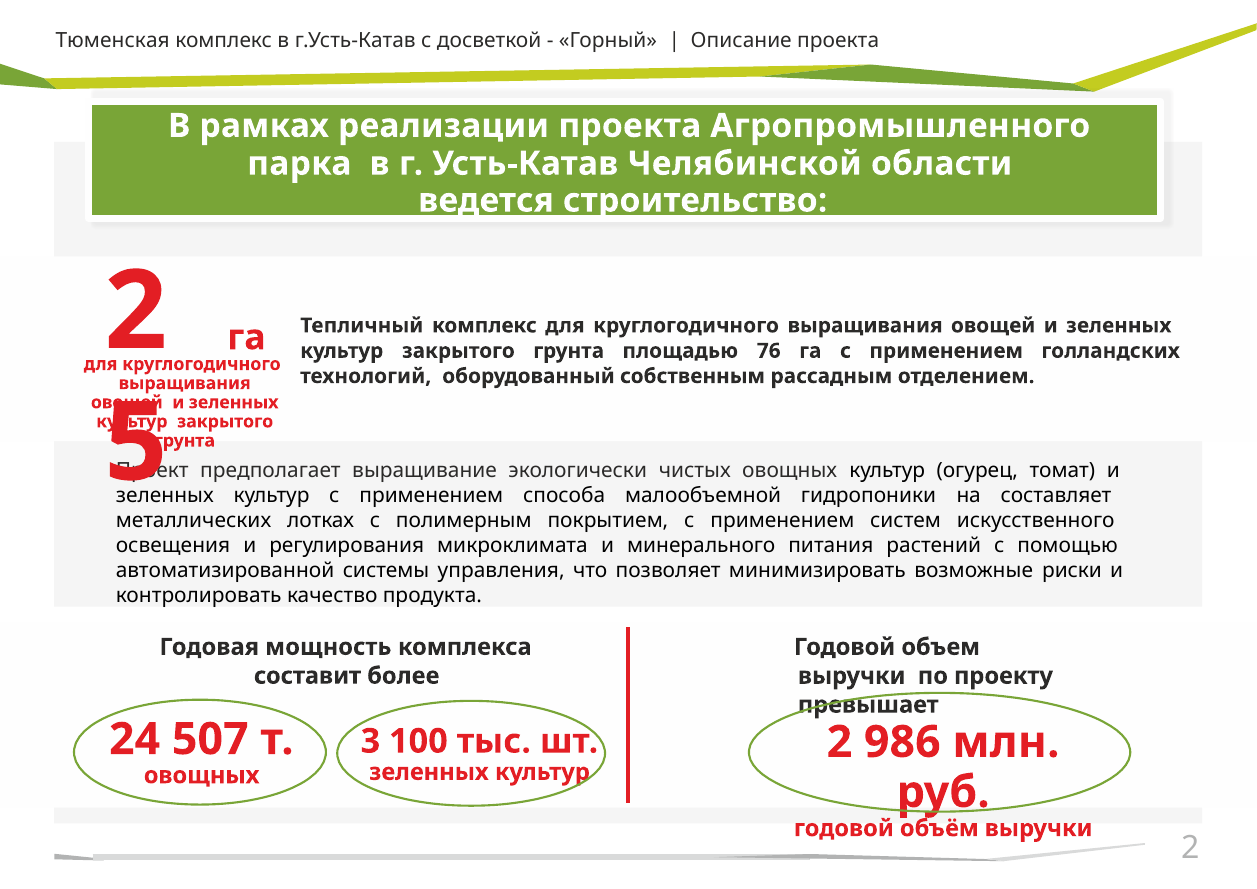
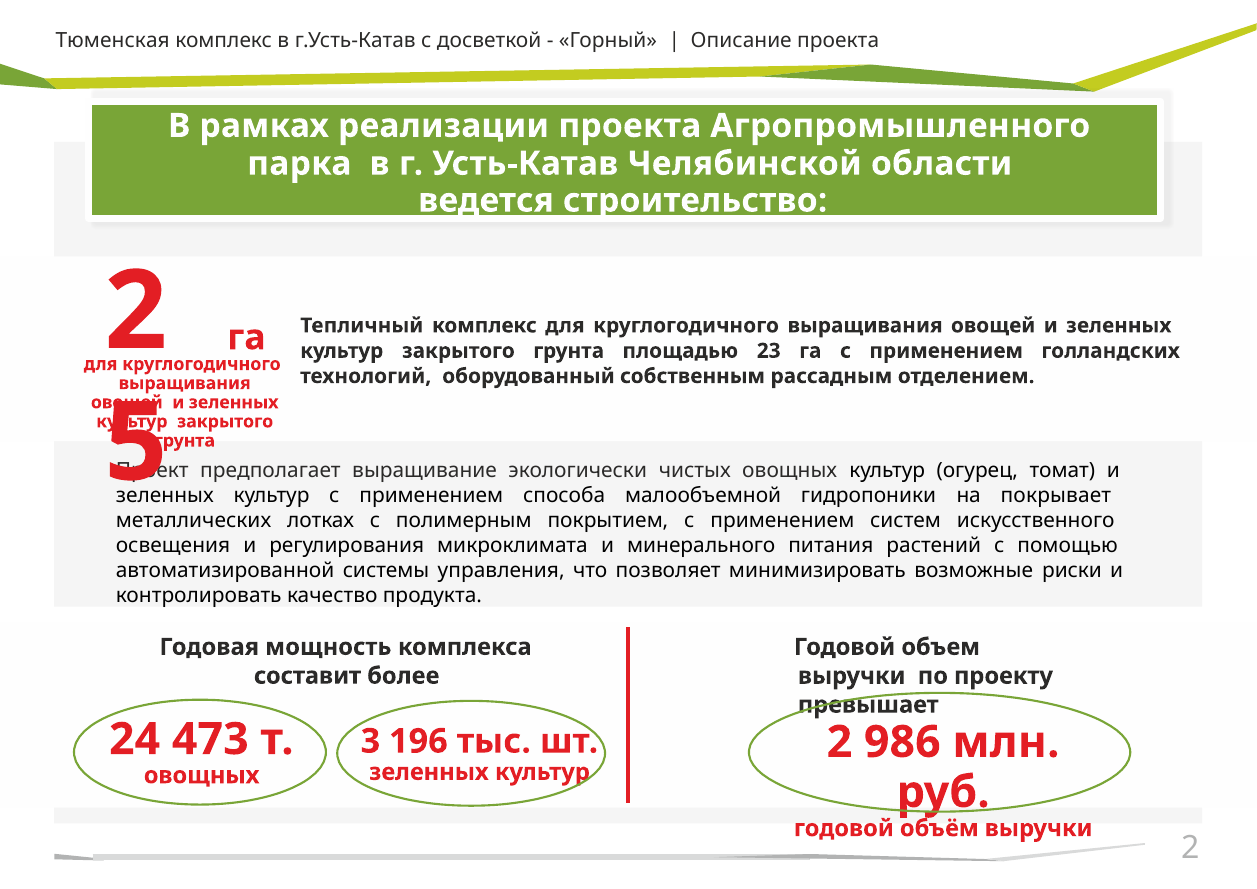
76: 76 -> 23
составляет: составляет -> покрывает
507: 507 -> 473
100: 100 -> 196
